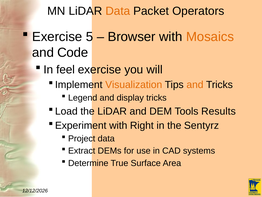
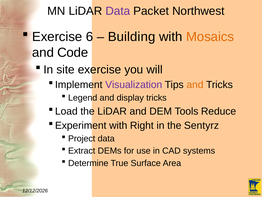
Data at (118, 11) colour: orange -> purple
Operators: Operators -> Northwest
5: 5 -> 6
Browser: Browser -> Building
feel: feel -> site
Visualization colour: orange -> purple
Results: Results -> Reduce
